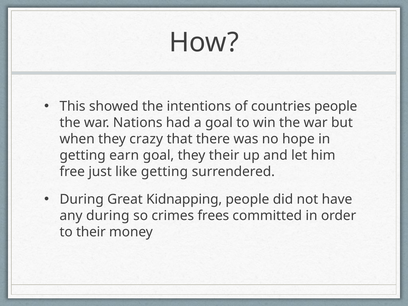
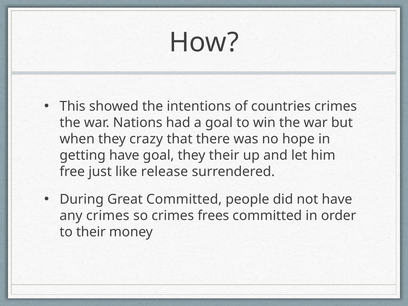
countries people: people -> crimes
getting earn: earn -> have
like getting: getting -> release
Great Kidnapping: Kidnapping -> Committed
any during: during -> crimes
